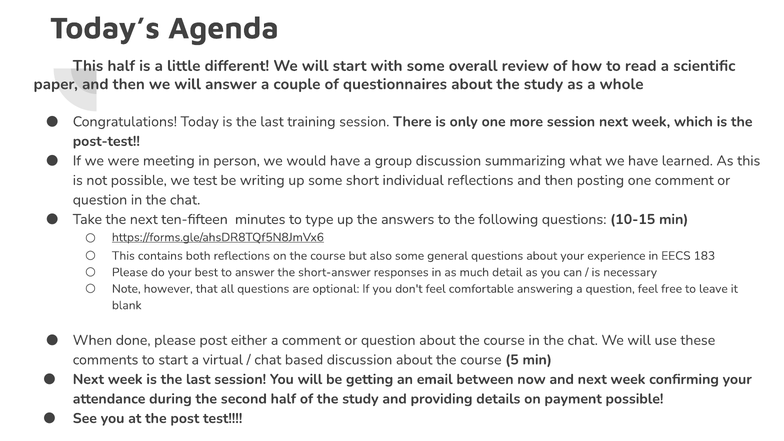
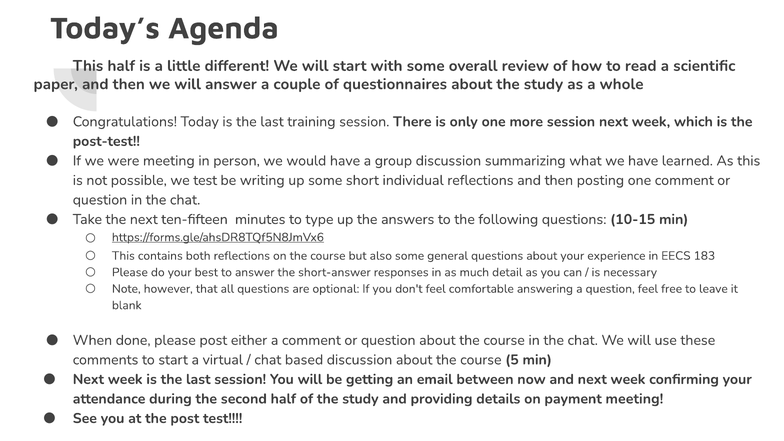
payment possible: possible -> meeting
